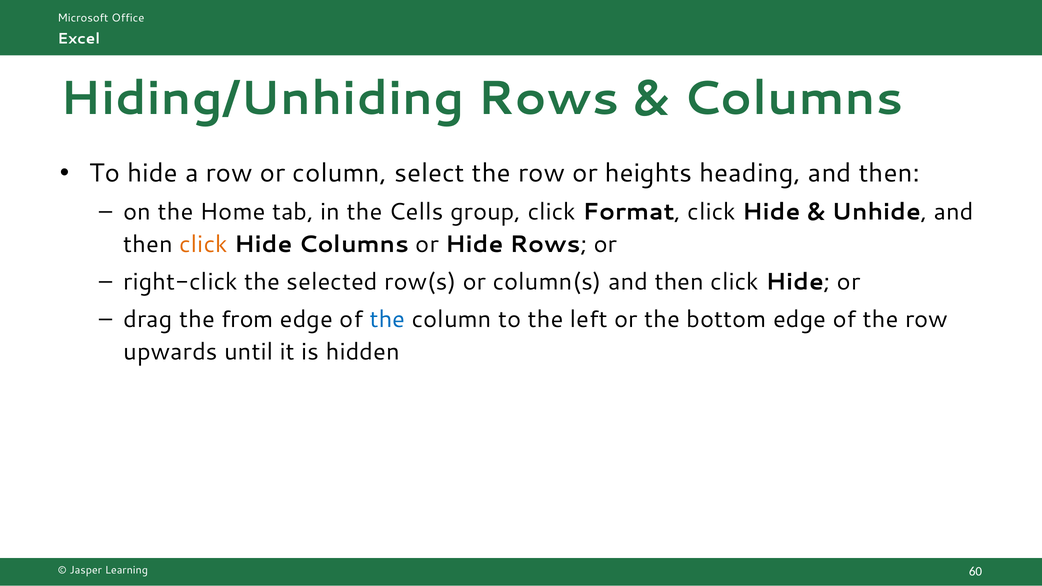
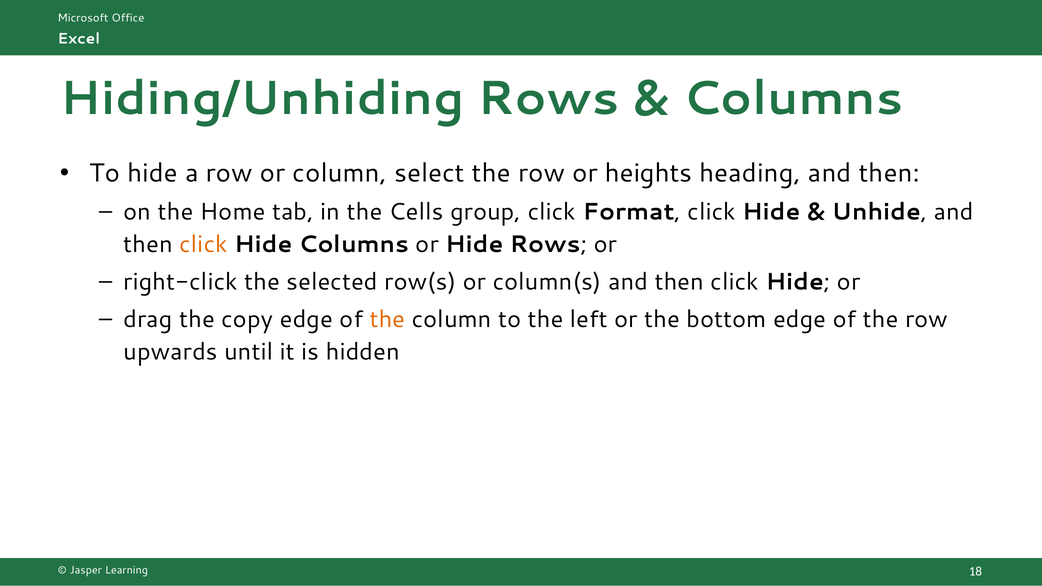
from: from -> copy
the at (387, 319) colour: blue -> orange
60: 60 -> 18
